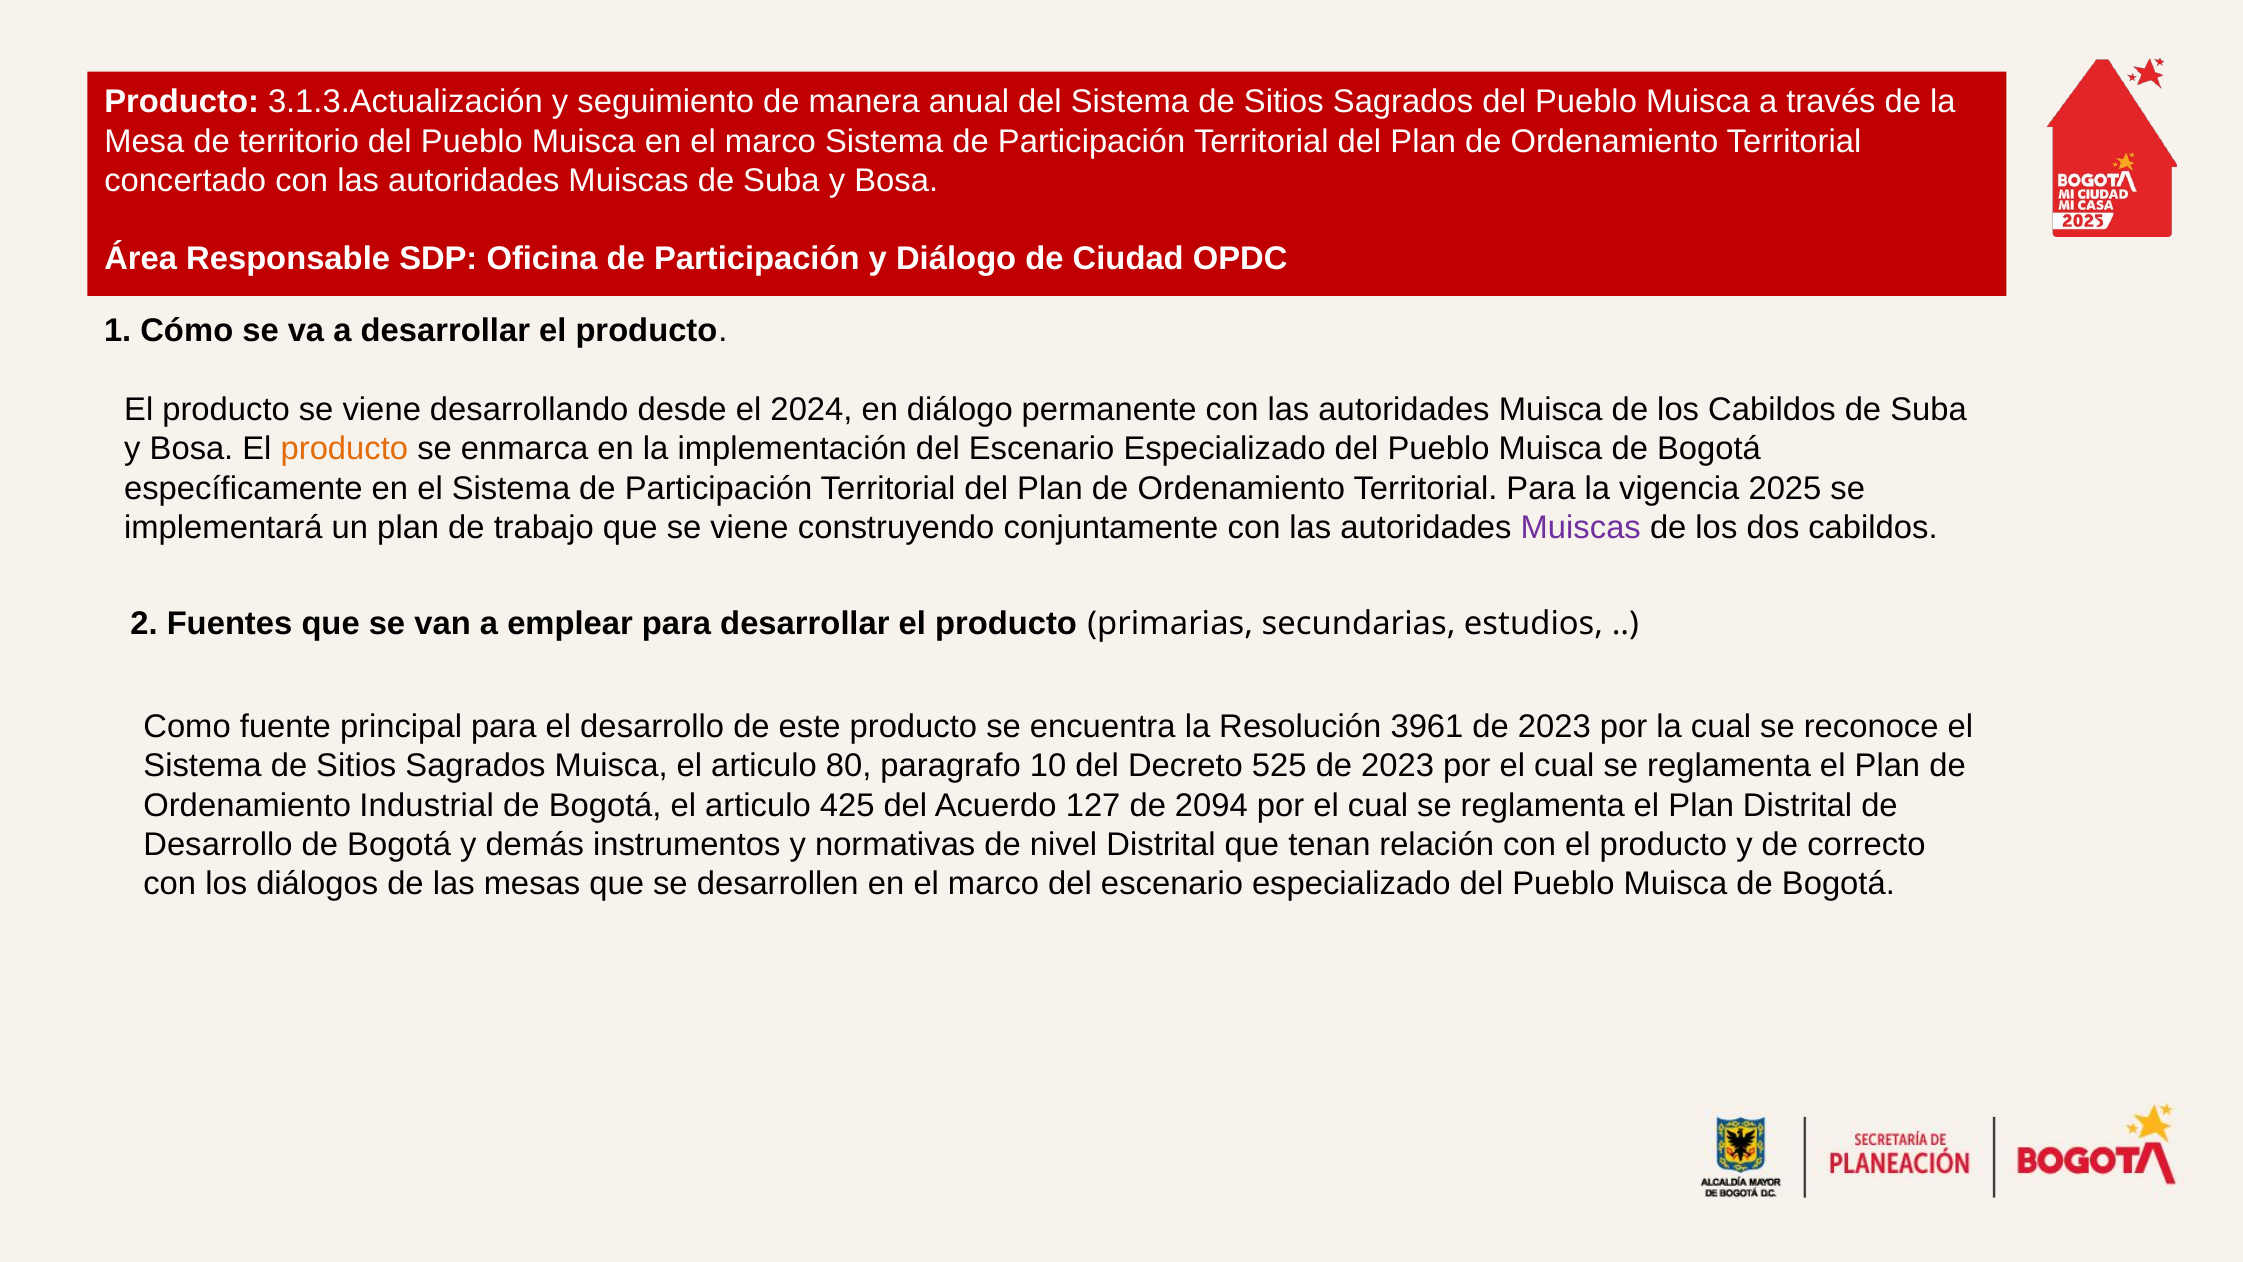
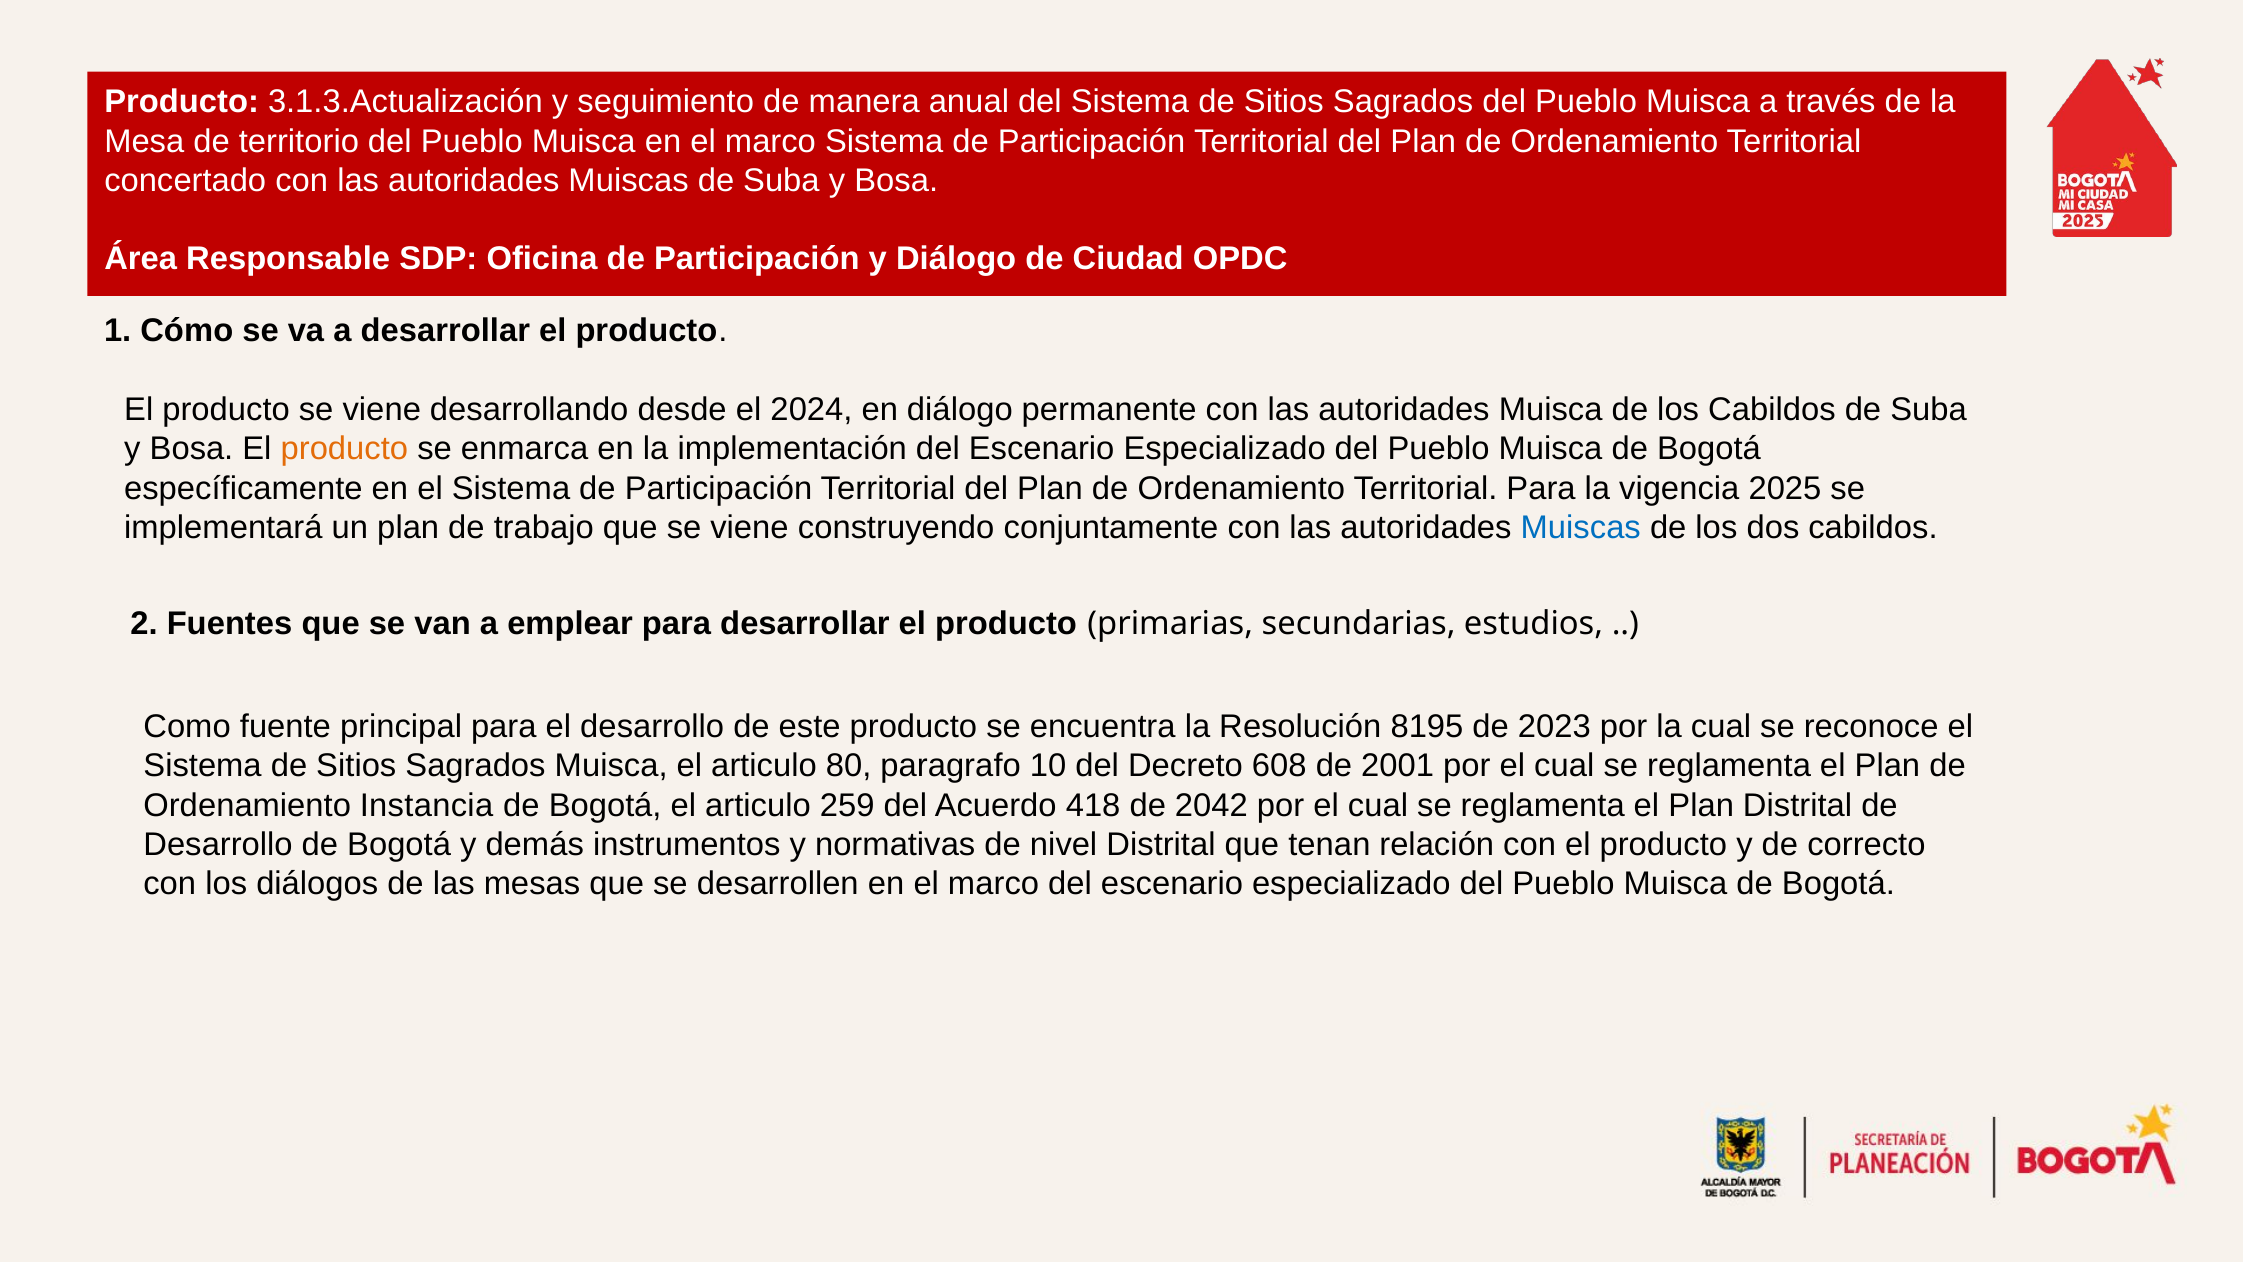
Muiscas at (1581, 528) colour: purple -> blue
3961: 3961 -> 8195
525: 525 -> 608
2023 at (1398, 766): 2023 -> 2001
Industrial: Industrial -> Instancia
425: 425 -> 259
127: 127 -> 418
2094: 2094 -> 2042
